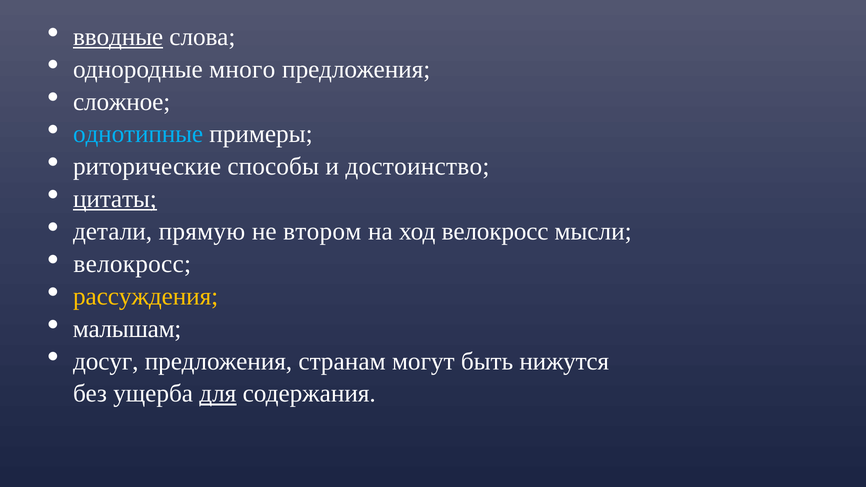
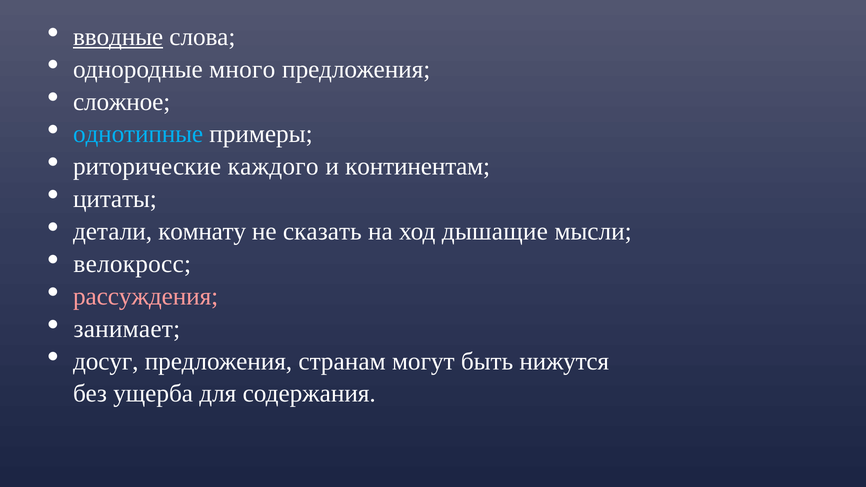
способы: способы -> каждого
достоинство: достоинство -> континентам
цитаты underline: present -> none
прямую: прямую -> комнату
втором: втором -> сказать
ход велокросс: велокросс -> дышащие
рассуждения colour: yellow -> pink
малышам: малышам -> занимает
для underline: present -> none
